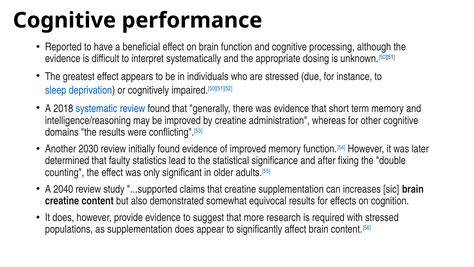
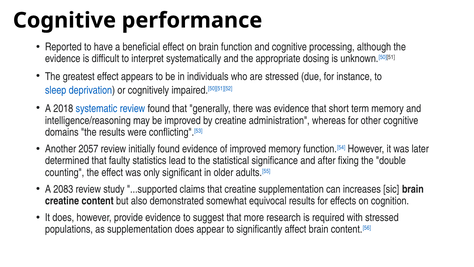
2030: 2030 -> 2057
2040: 2040 -> 2083
